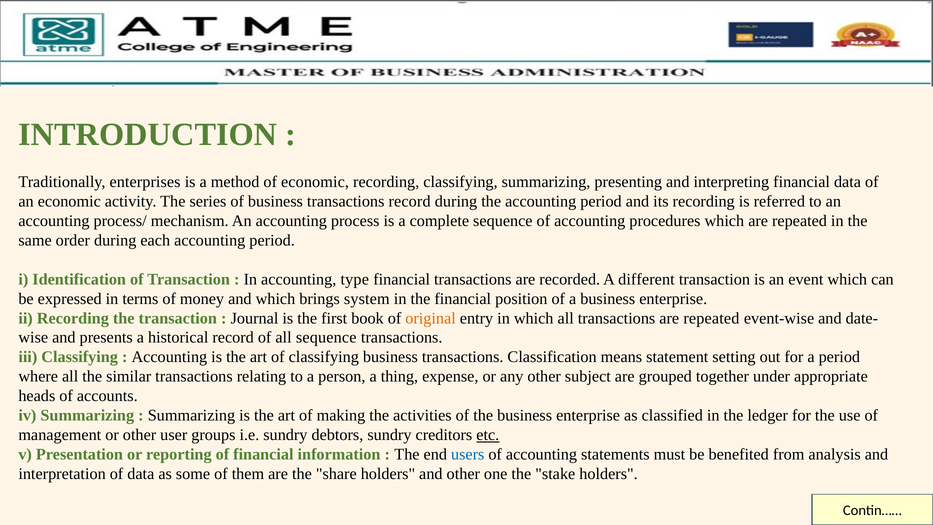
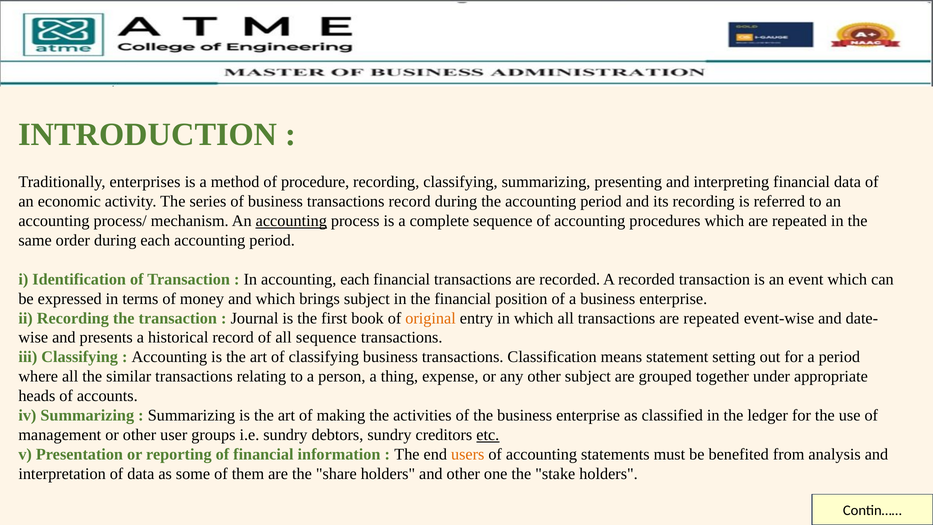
of economic: economic -> procedure
accounting at (291, 221) underline: none -> present
accounting type: type -> each
A different: different -> recorded
brings system: system -> subject
users colour: blue -> orange
